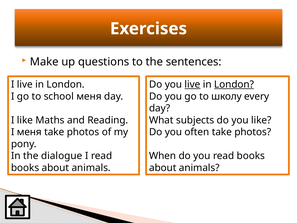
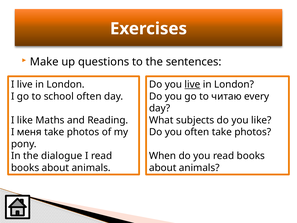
London at (234, 84) underline: present -> none
school меня: меня -> often
школу: школу -> читаю
